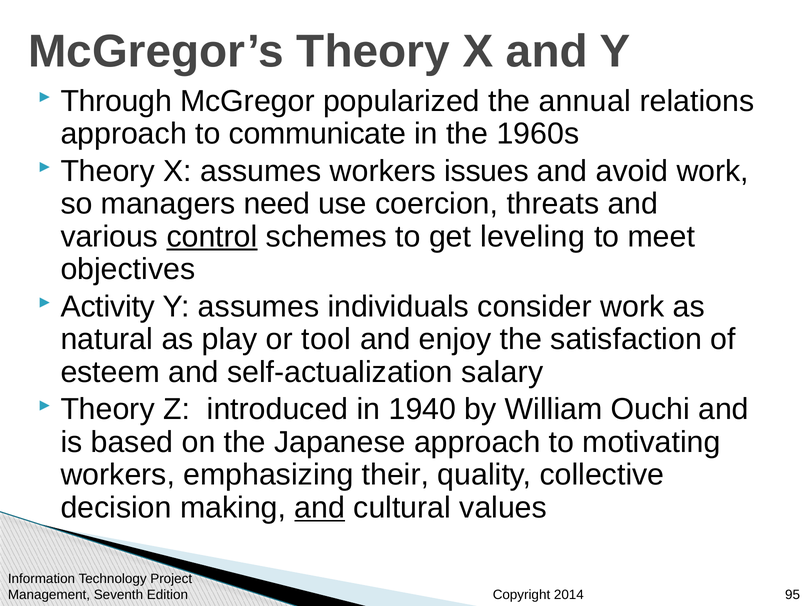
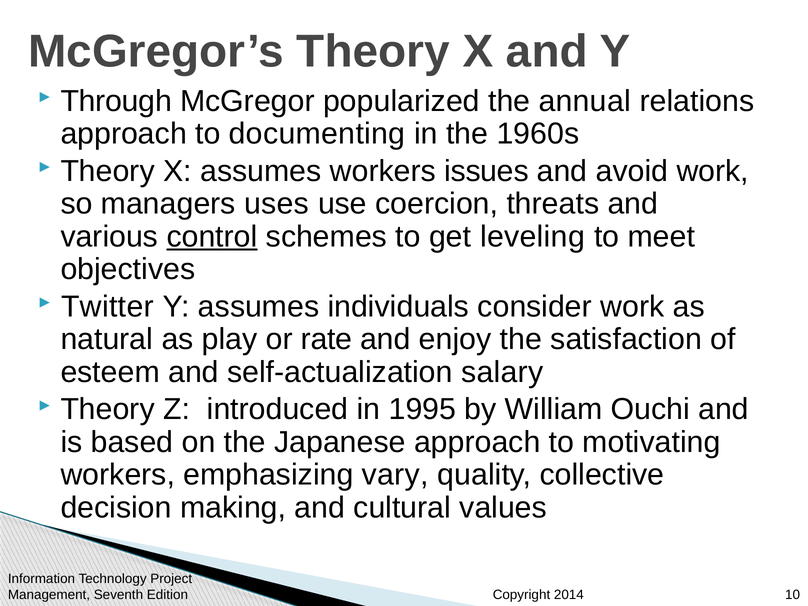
communicate: communicate -> documenting
need: need -> uses
Activity: Activity -> Twitter
tool: tool -> rate
1940: 1940 -> 1995
their: their -> vary
and at (320, 508) underline: present -> none
95: 95 -> 10
